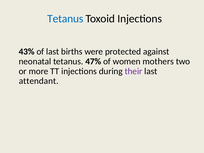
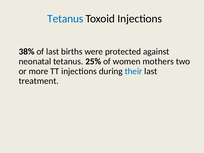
43%: 43% -> 38%
47%: 47% -> 25%
their colour: purple -> blue
attendant: attendant -> treatment
